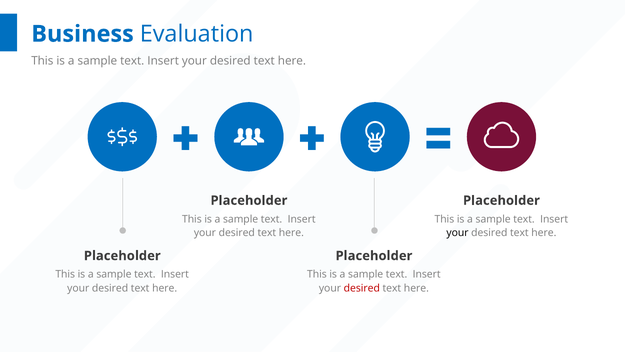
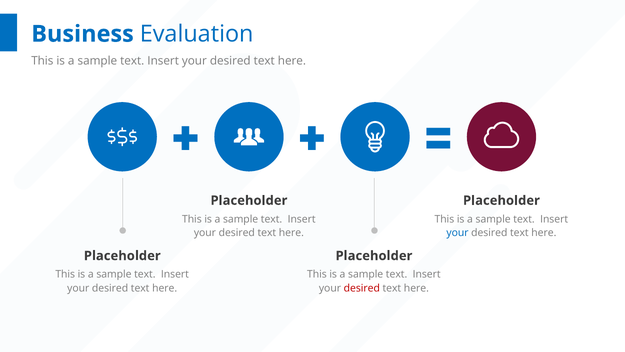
your at (457, 233) colour: black -> blue
